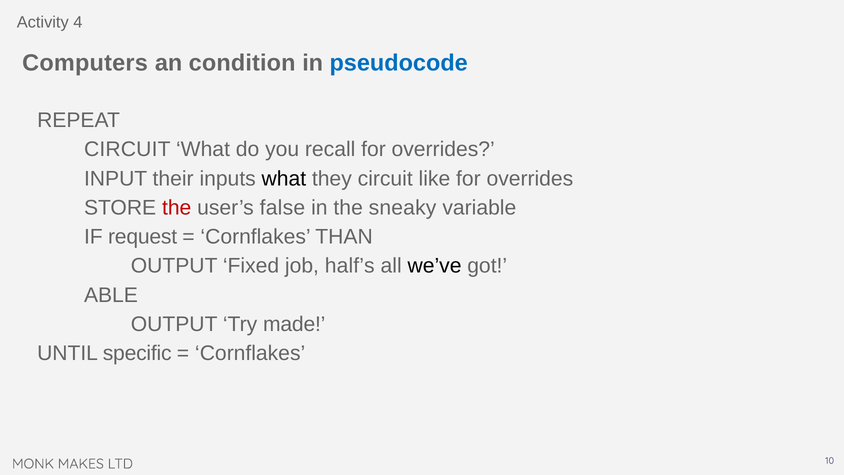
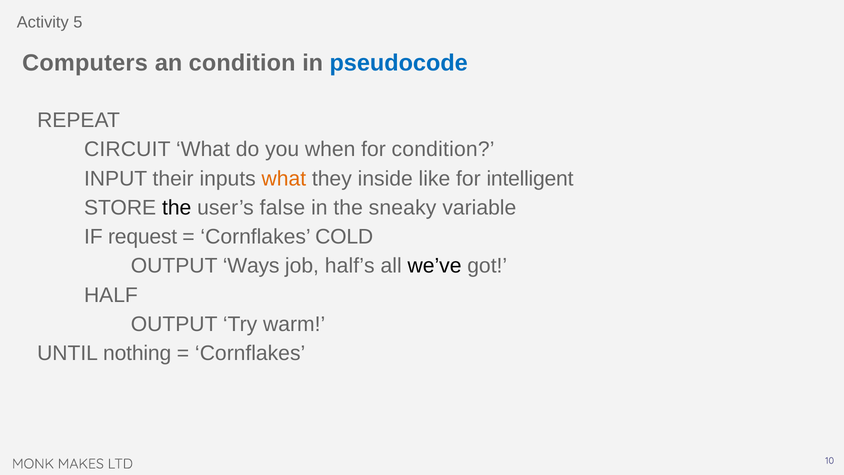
4: 4 -> 5
recall: recall -> when
overrides at (443, 149): overrides -> condition
what at (284, 179) colour: black -> orange
they circuit: circuit -> inside
like for overrides: overrides -> intelligent
the at (177, 208) colour: red -> black
THAN: THAN -> COLD
Fixed: Fixed -> Ways
ABLE: ABLE -> HALF
made: made -> warm
specific: specific -> nothing
